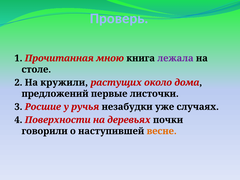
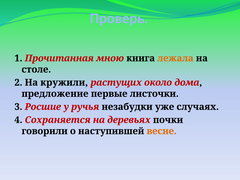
лежала colour: purple -> orange
предложений: предложений -> предложение
Поверхности: Поверхности -> Сохраняется
